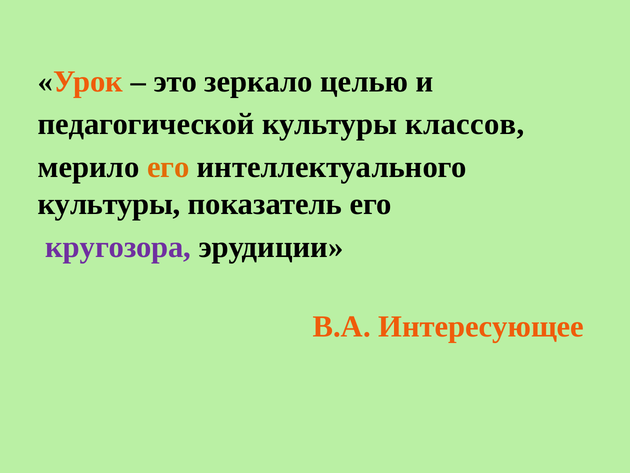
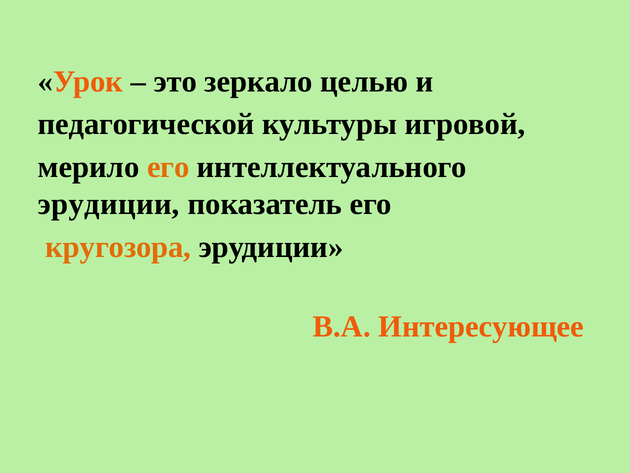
классов: классов -> игровой
культуры at (109, 204): культуры -> эрудиции
кругозора colour: purple -> orange
